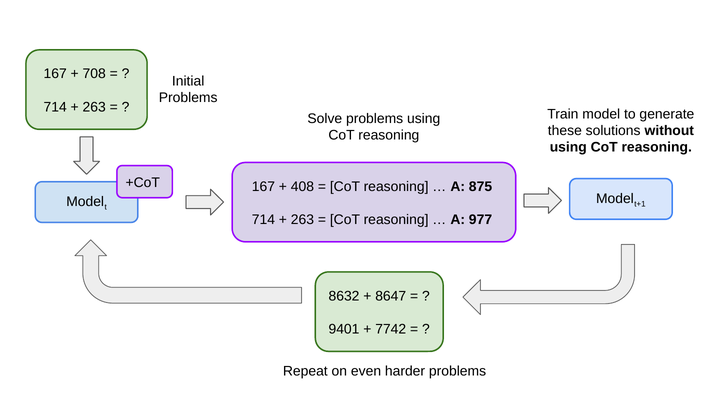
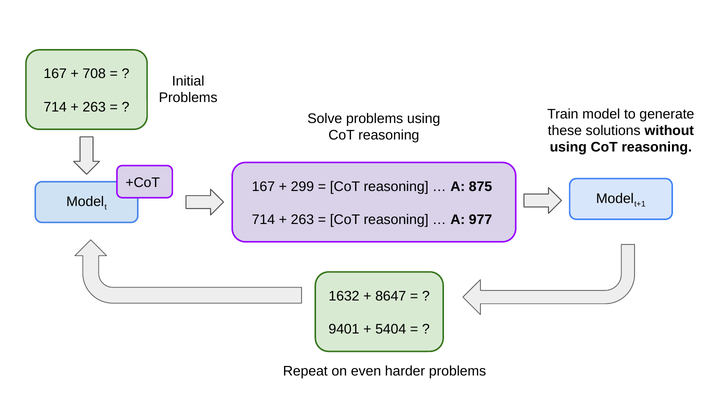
408: 408 -> 299
8632: 8632 -> 1632
7742: 7742 -> 5404
